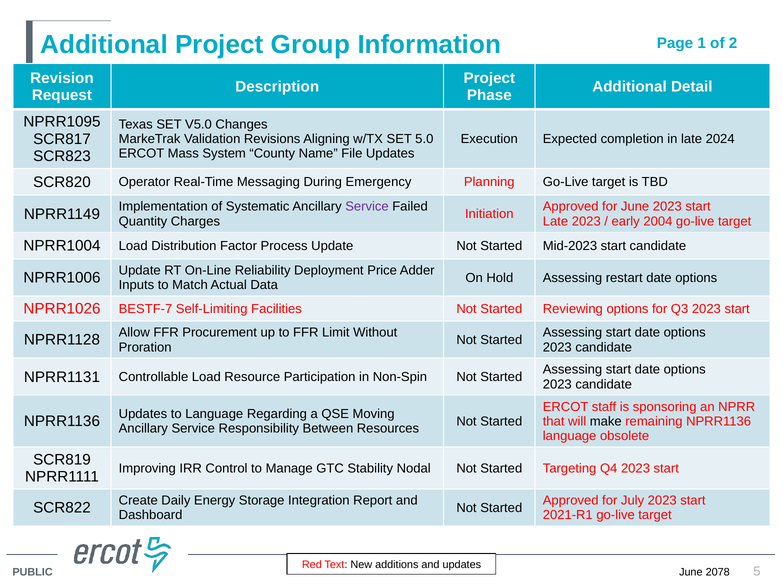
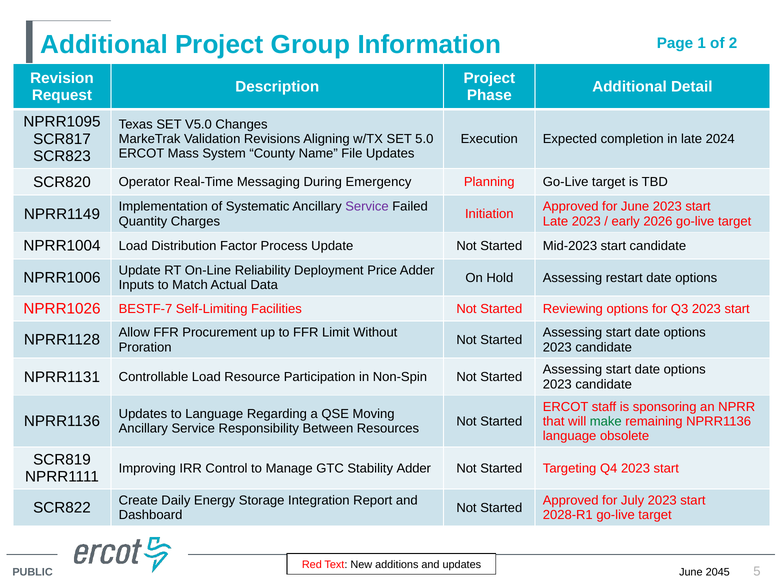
2004: 2004 -> 2026
make colour: black -> green
Stability Nodal: Nodal -> Adder
2021-R1: 2021-R1 -> 2028-R1
2078: 2078 -> 2045
